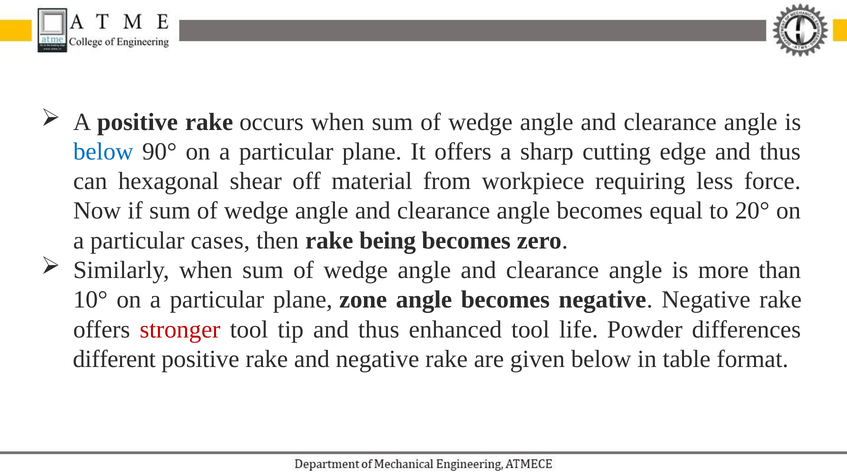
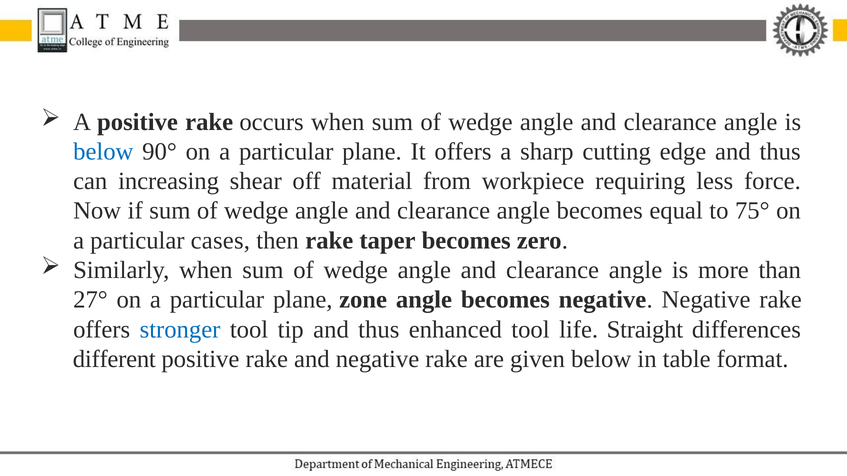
hexagonal: hexagonal -> increasing
20°: 20° -> 75°
being: being -> taper
10°: 10° -> 27°
stronger colour: red -> blue
Powder: Powder -> Straight
